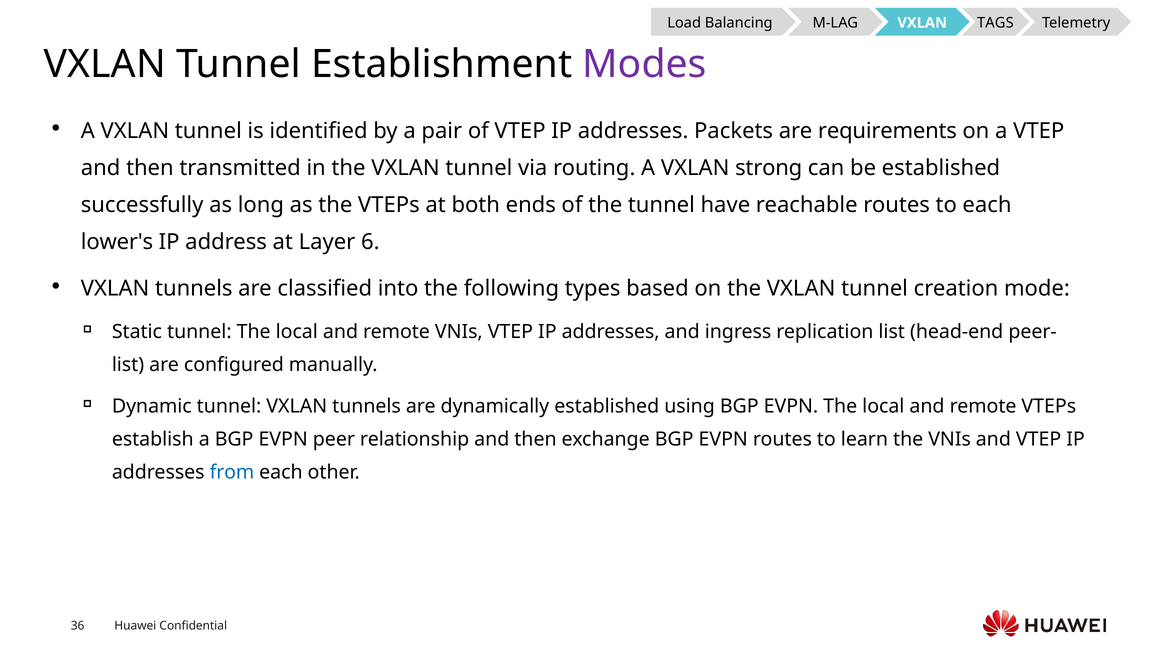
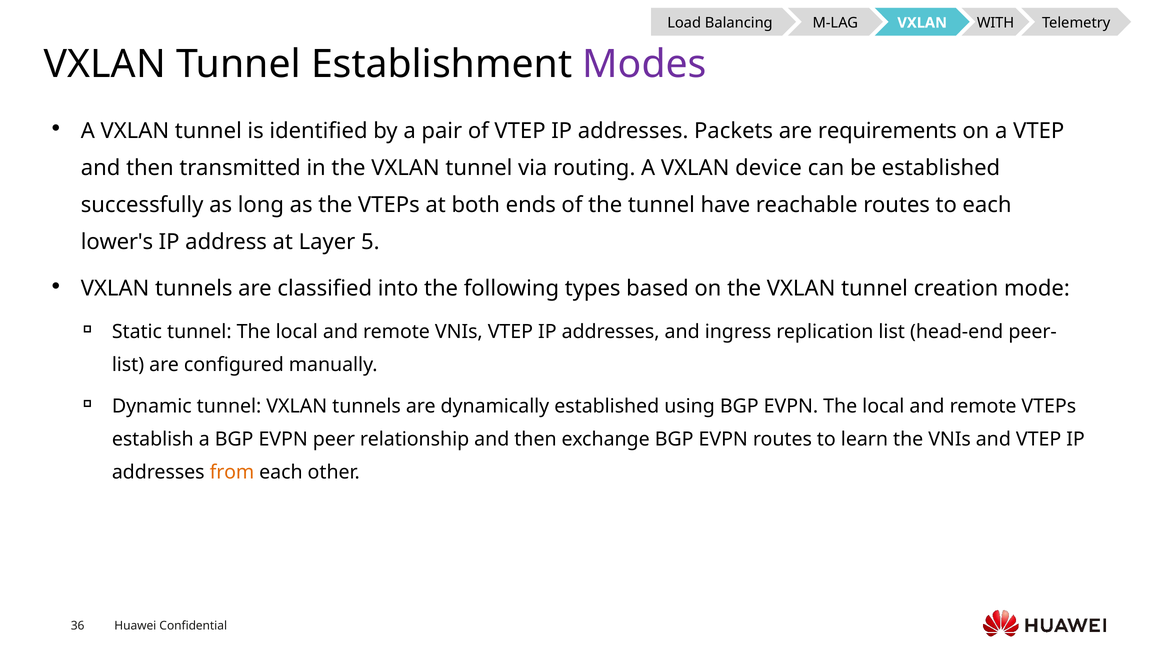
TAGS: TAGS -> WITH
strong: strong -> device
6: 6 -> 5
from colour: blue -> orange
